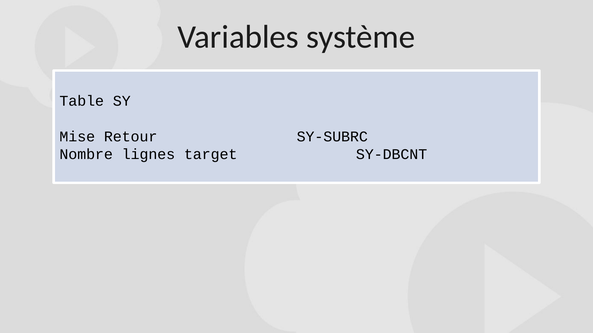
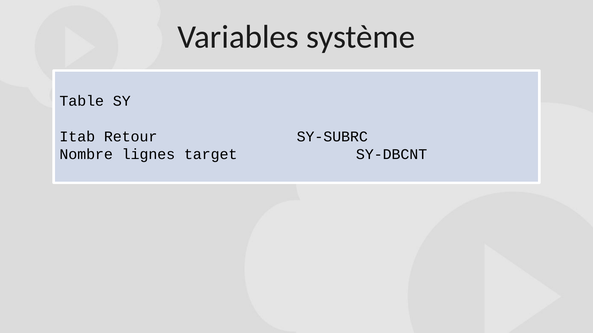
Mise: Mise -> Itab
